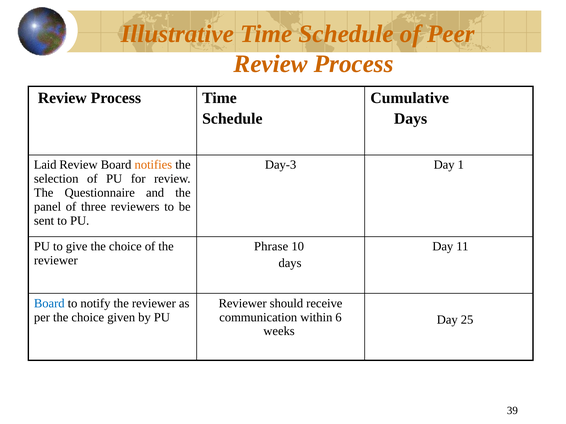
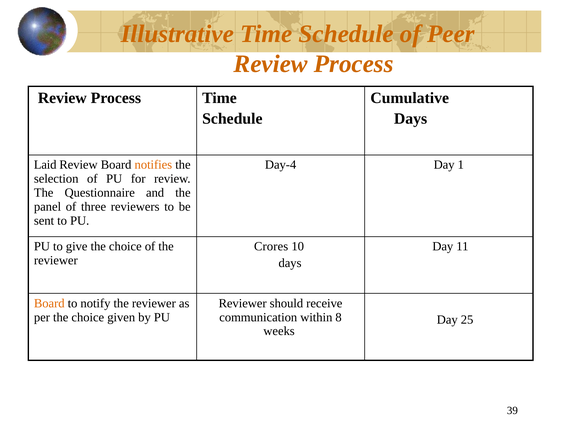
Day-3: Day-3 -> Day-4
Phrase: Phrase -> Crores
Board at (49, 304) colour: blue -> orange
6: 6 -> 8
